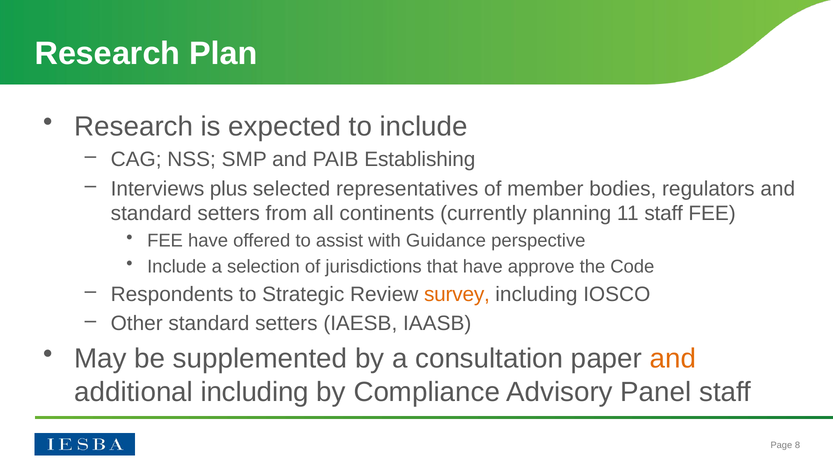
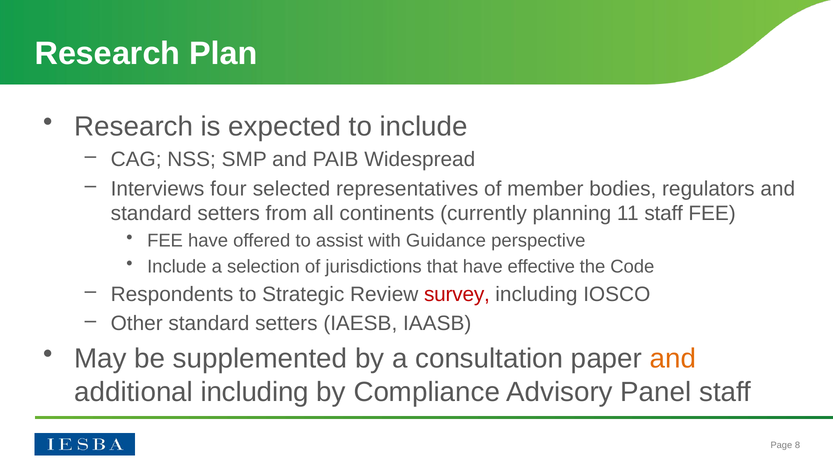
Establishing: Establishing -> Widespread
plus: plus -> four
approve: approve -> effective
survey colour: orange -> red
